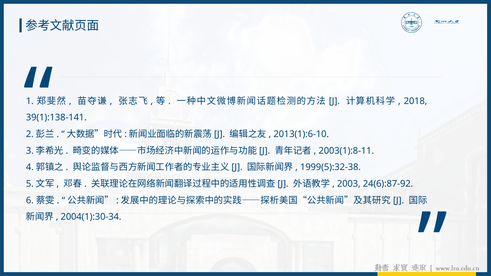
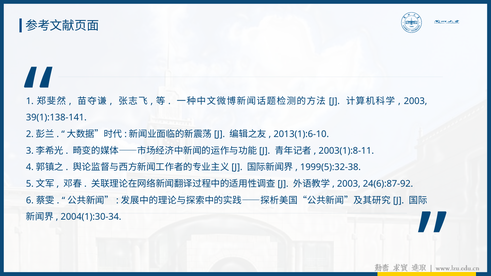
2018 at (416, 101): 2018 -> 2003
